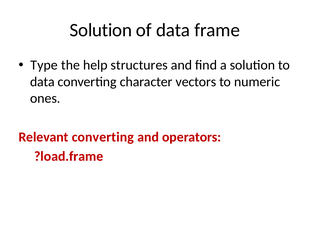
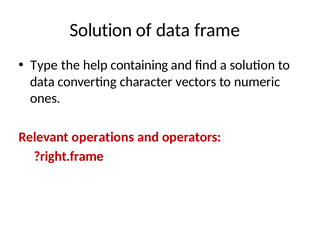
structures: structures -> containing
Relevant converting: converting -> operations
?load.frame: ?load.frame -> ?right.frame
